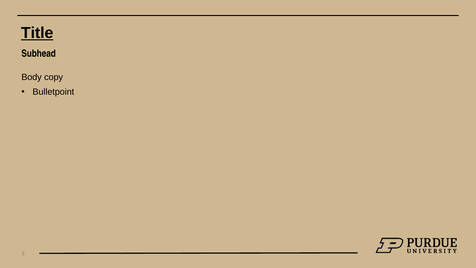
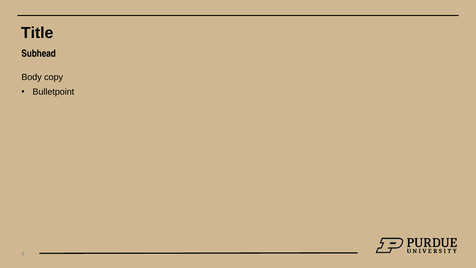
Title underline: present -> none
